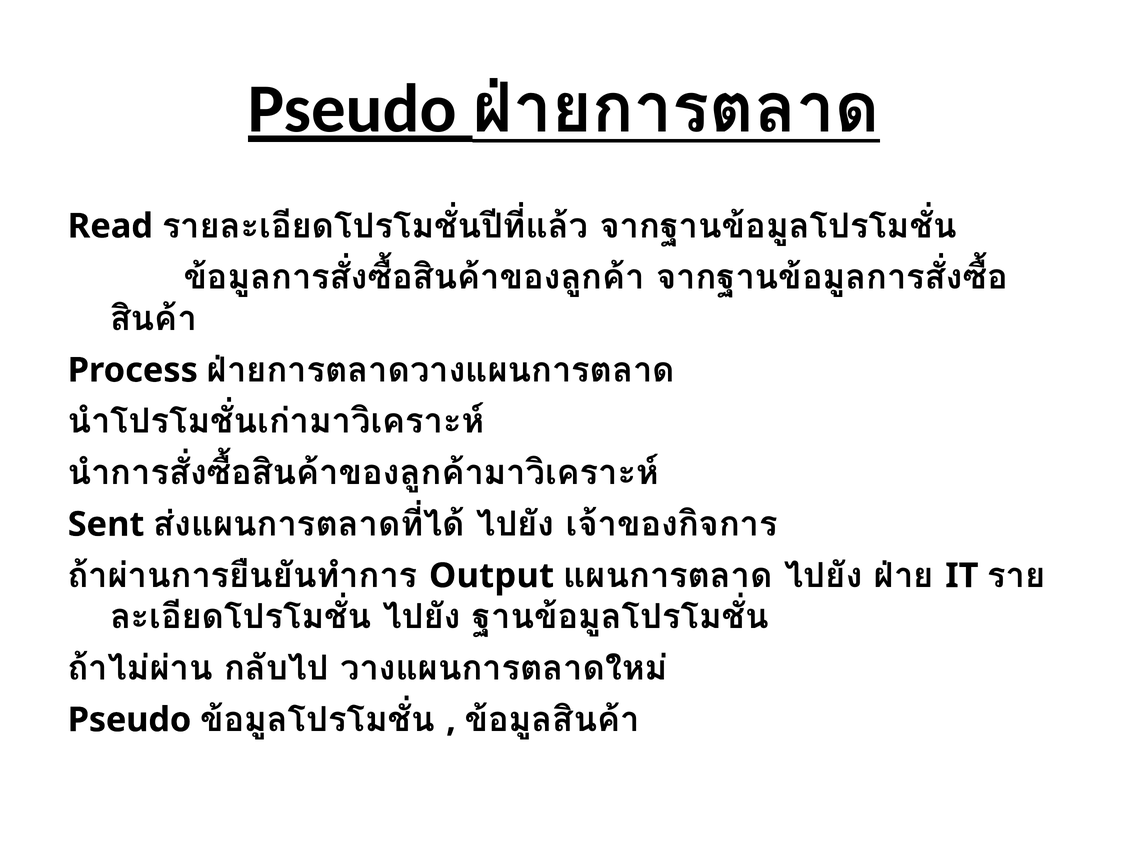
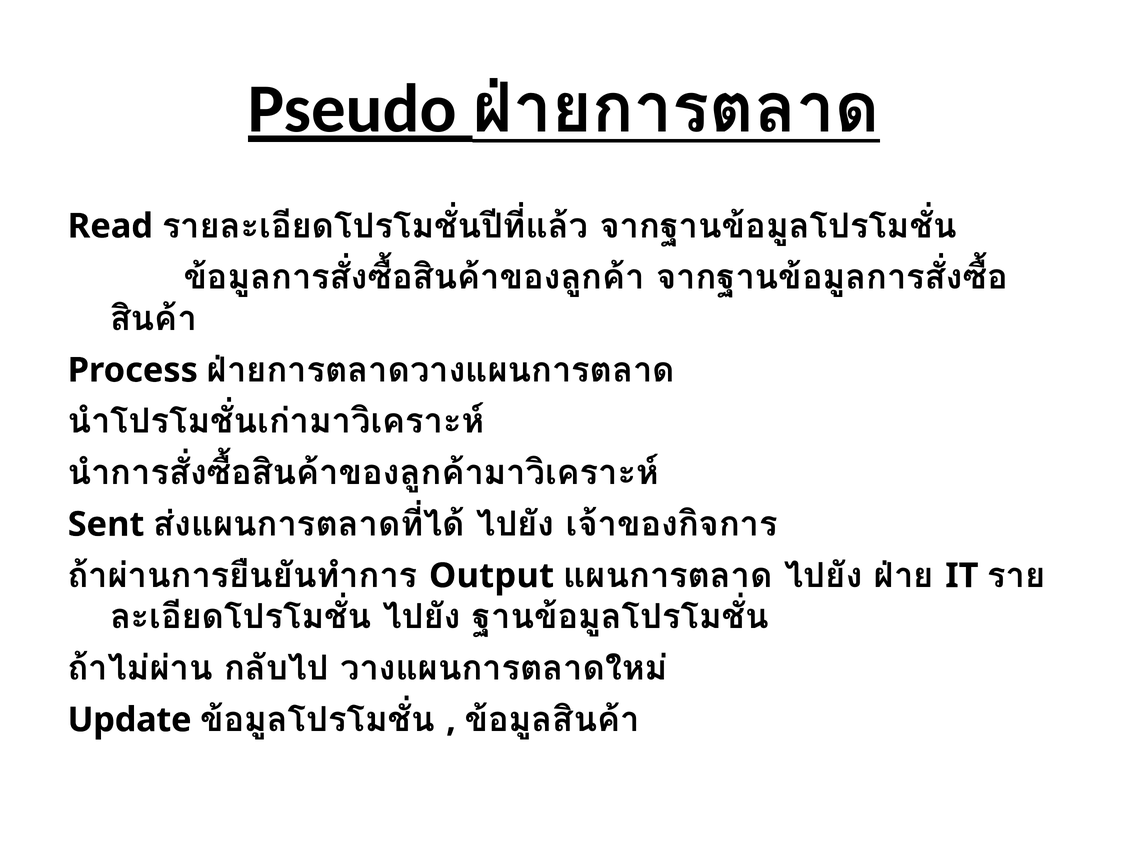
Pseudo at (130, 720): Pseudo -> Update
